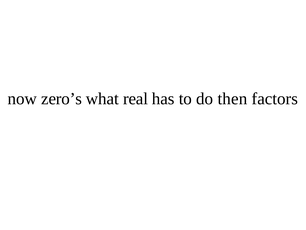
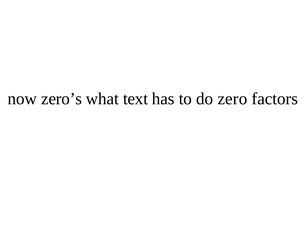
real: real -> text
then: then -> zero
